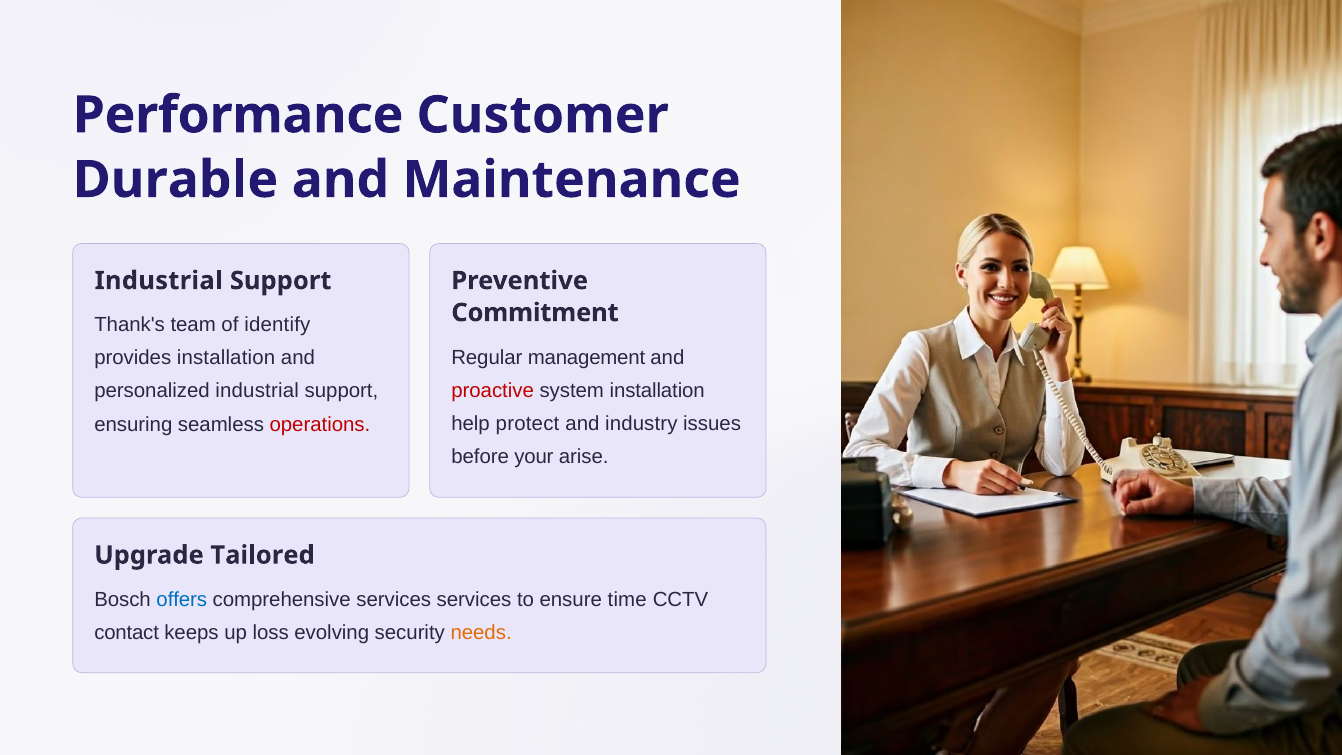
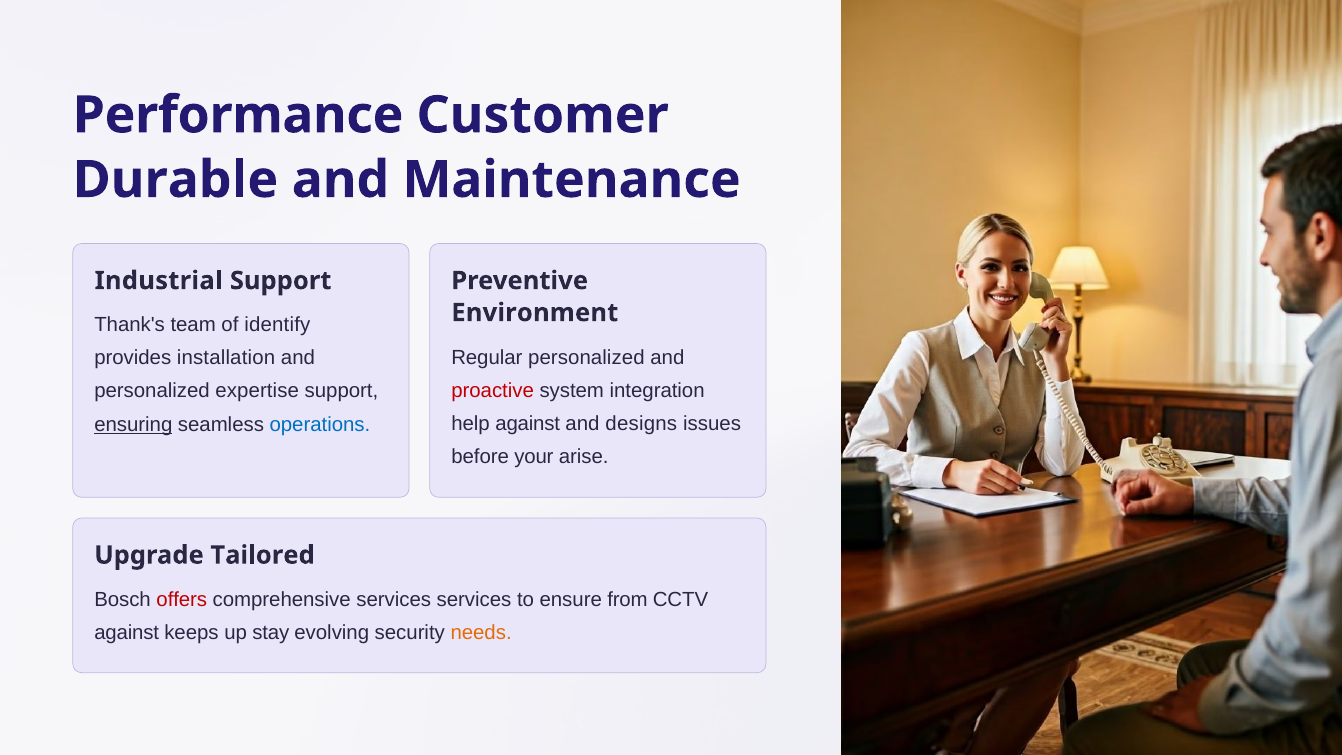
Commitment: Commitment -> Environment
Regular management: management -> personalized
system installation: installation -> integration
personalized industrial: industrial -> expertise
help protect: protect -> against
industry: industry -> designs
ensuring underline: none -> present
operations colour: red -> blue
offers colour: blue -> red
time: time -> from
contact at (127, 632): contact -> against
loss: loss -> stay
